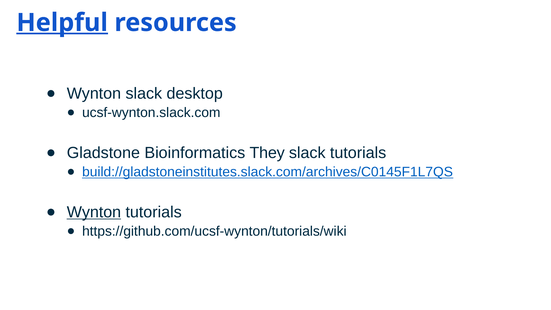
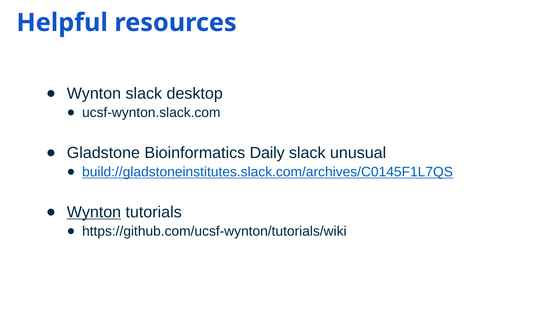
Helpful underline: present -> none
They: They -> Daily
slack tutorials: tutorials -> unusual
